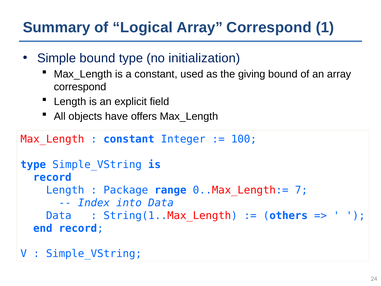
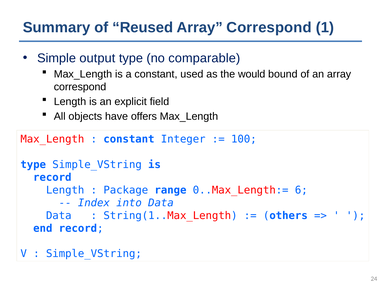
Logical: Logical -> Reused
Simple bound: bound -> output
initialization: initialization -> comparable
giving: giving -> would
7: 7 -> 6
